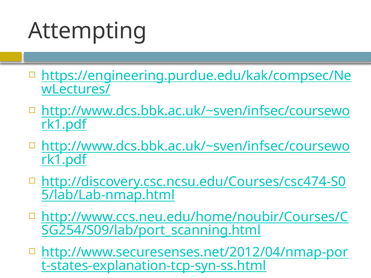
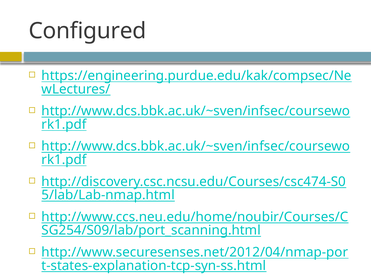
Attempting: Attempting -> Configured
